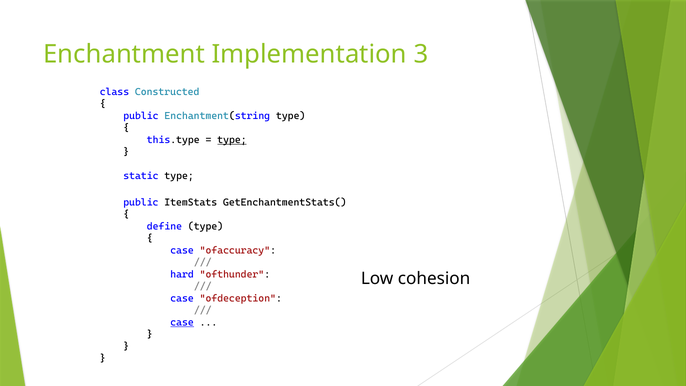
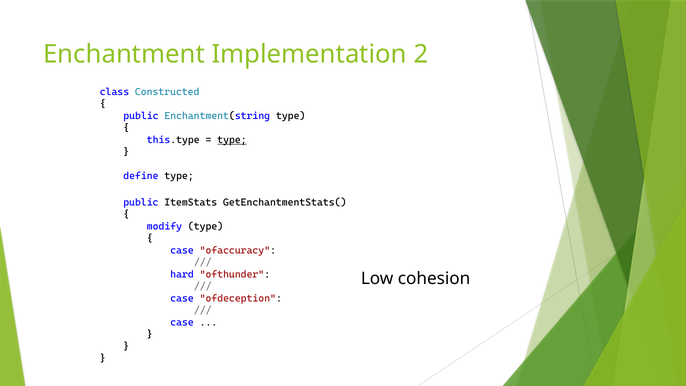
3: 3 -> 2
static: static -> define
define: define -> modify
case at (182, 322) underline: present -> none
